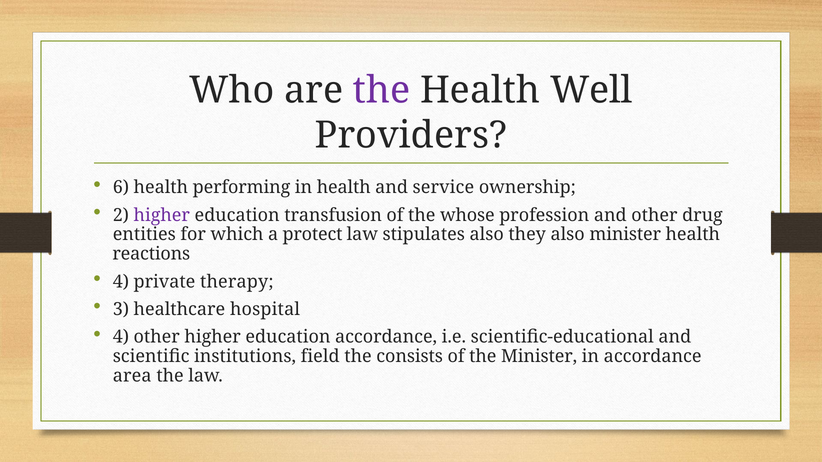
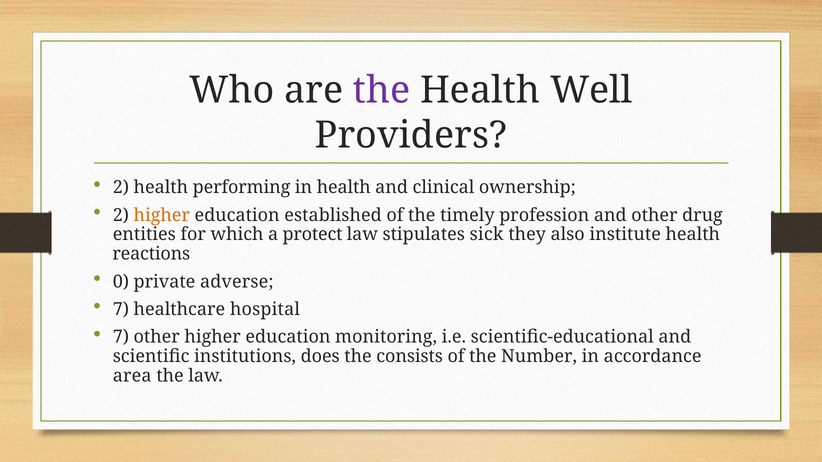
6 at (121, 188): 6 -> 2
service: service -> clinical
higher at (162, 215) colour: purple -> orange
transfusion: transfusion -> established
whose: whose -> timely
stipulates also: also -> sick
also minister: minister -> institute
4 at (121, 282): 4 -> 0
therapy: therapy -> adverse
3 at (121, 310): 3 -> 7
4 at (121, 337): 4 -> 7
education accordance: accordance -> monitoring
field: field -> does
the Minister: Minister -> Number
